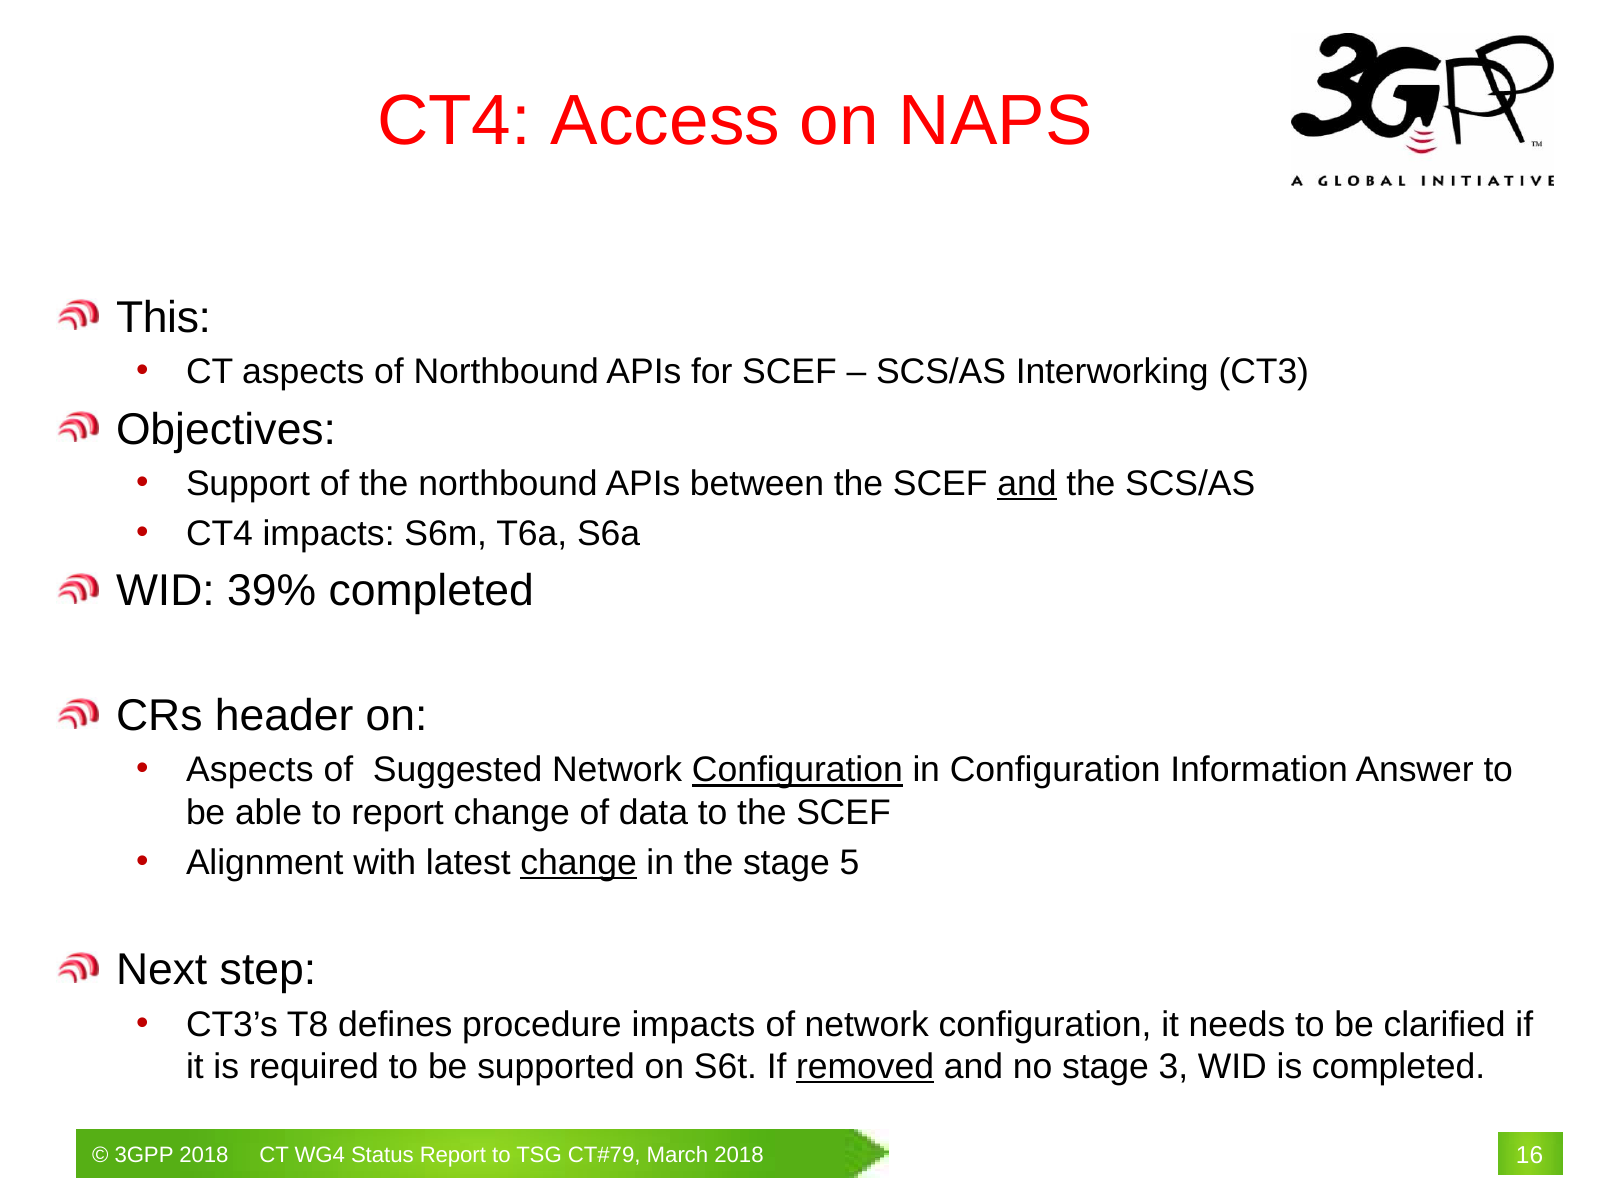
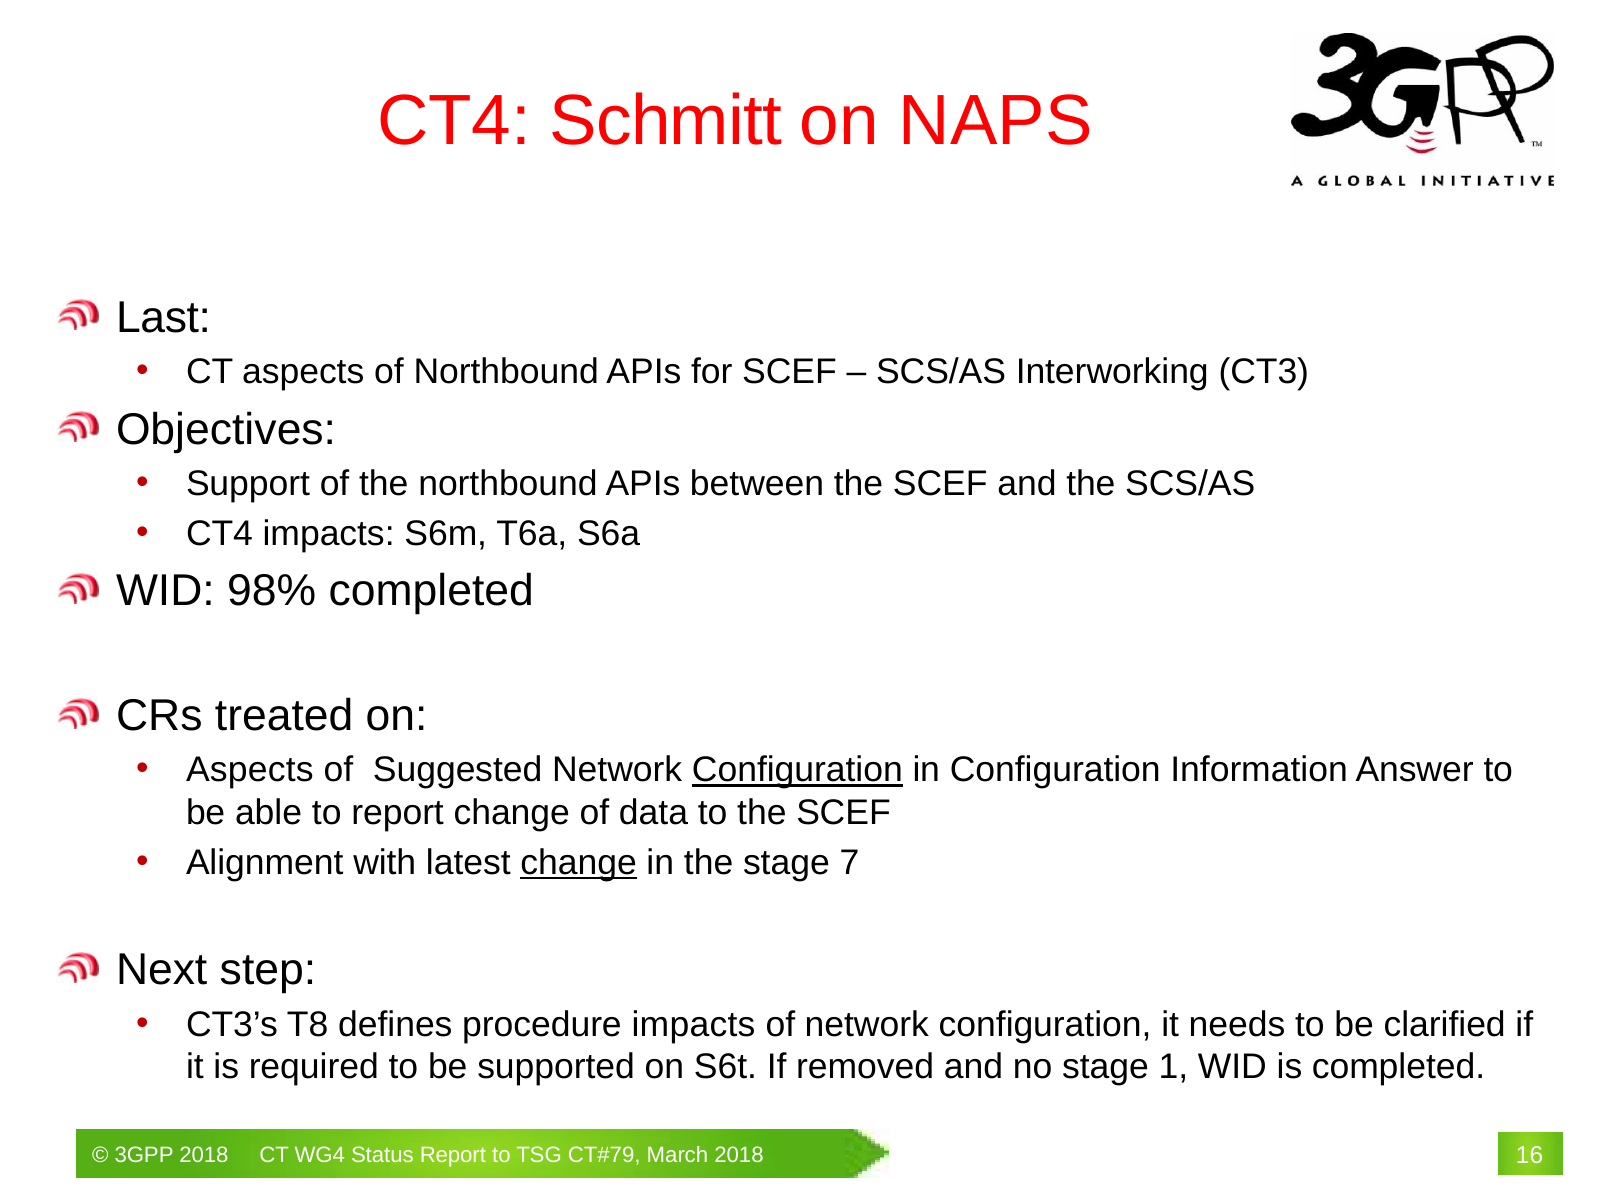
Access: Access -> Schmitt
This: This -> Last
and at (1027, 484) underline: present -> none
39%: 39% -> 98%
header: header -> treated
5: 5 -> 7
removed underline: present -> none
3: 3 -> 1
